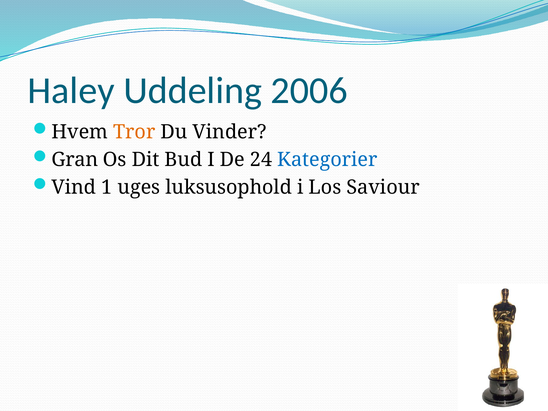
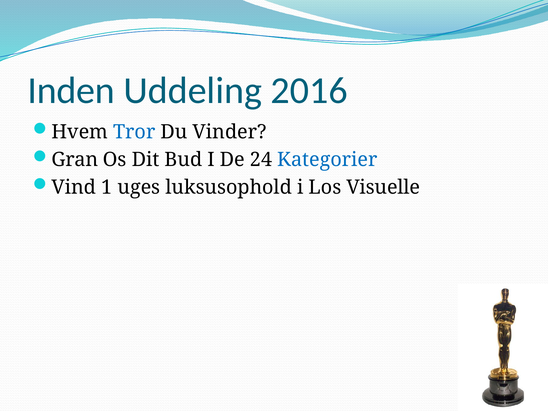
Haley: Haley -> Inden
2006: 2006 -> 2016
Tror colour: orange -> blue
Saviour: Saviour -> Visuelle
